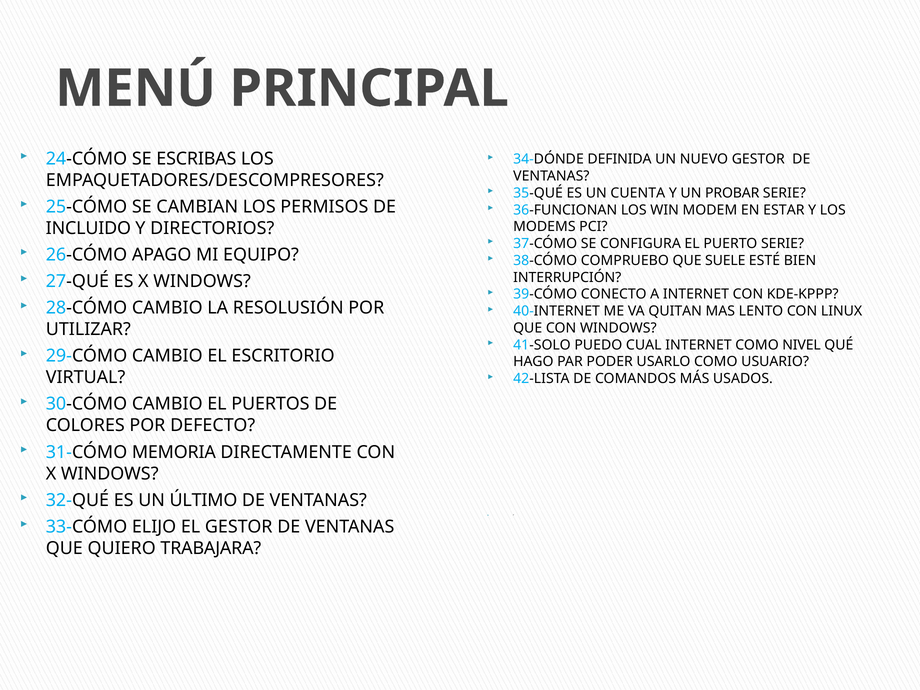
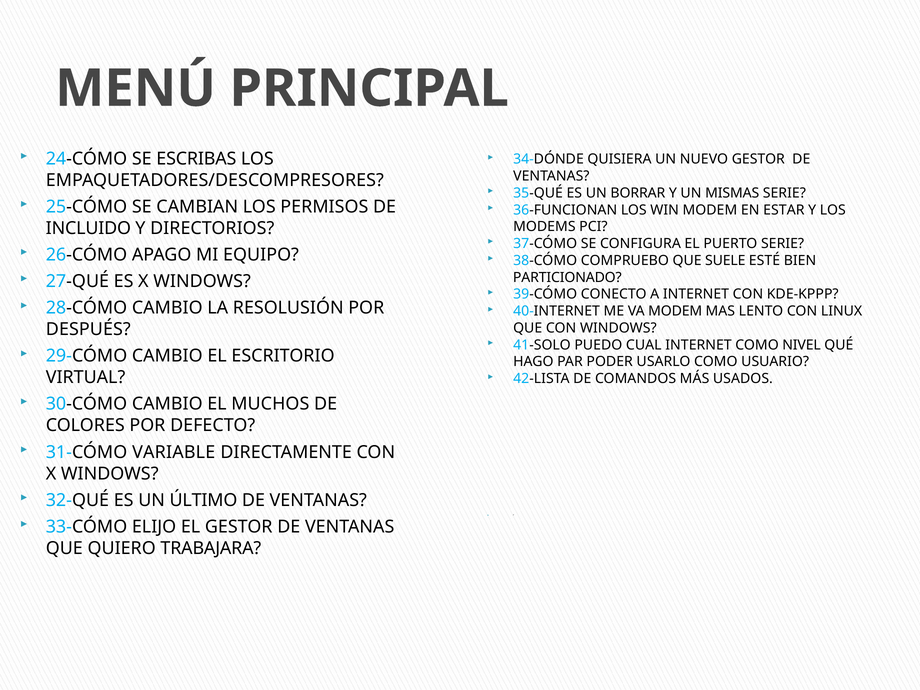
DEFINIDA: DEFINIDA -> QUISIERA
CUENTA: CUENTA -> BORRAR
PROBAR: PROBAR -> MISMAS
INTERRUPCIÓN: INTERRUPCIÓN -> PARTICIONADO
VA QUITAN: QUITAN -> MODEM
UTILIZAR: UTILIZAR -> DESPUÉS
PUERTOS: PUERTOS -> MUCHOS
MEMORIA: MEMORIA -> VARIABLE
